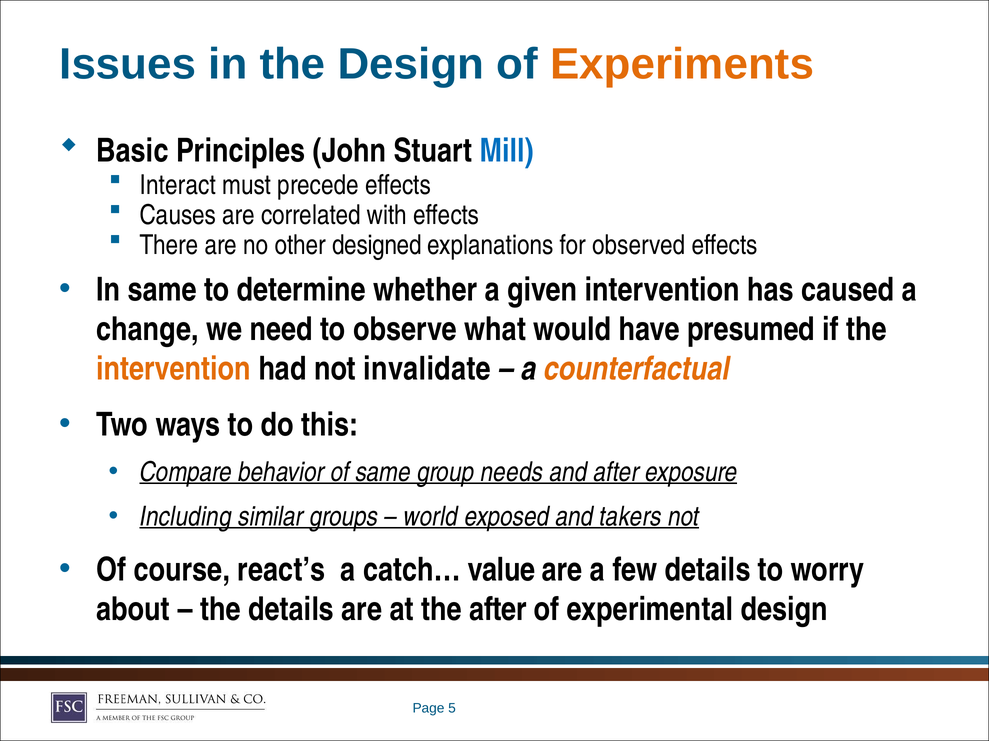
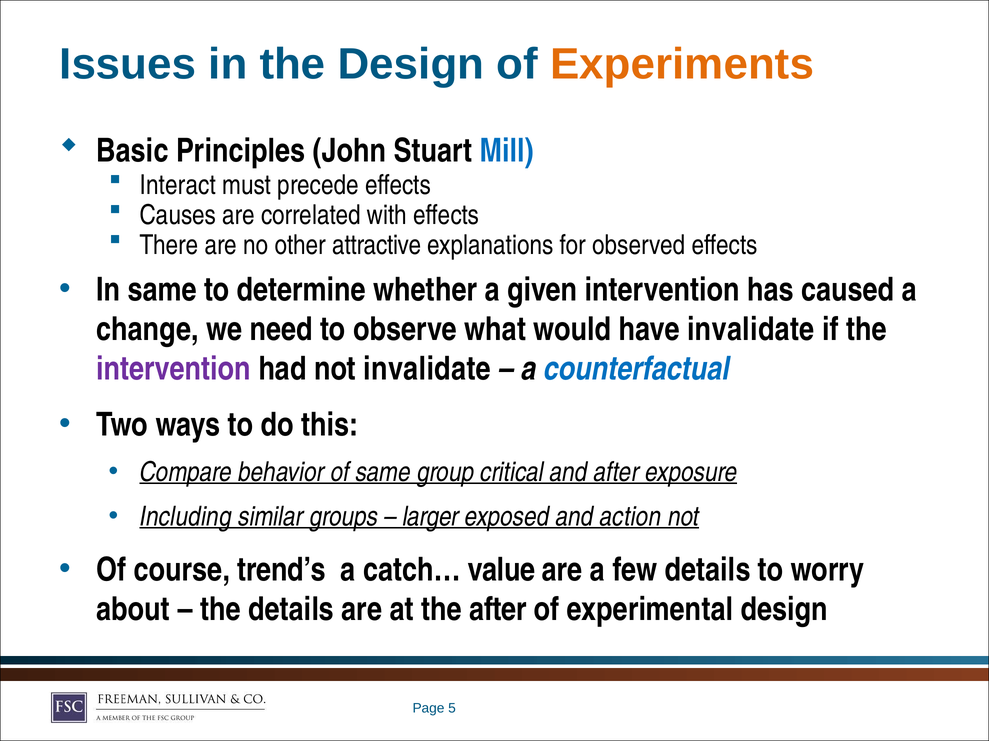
designed: designed -> attractive
have presumed: presumed -> invalidate
intervention at (174, 369) colour: orange -> purple
counterfactual colour: orange -> blue
needs: needs -> critical
world: world -> larger
takers: takers -> action
react’s: react’s -> trend’s
